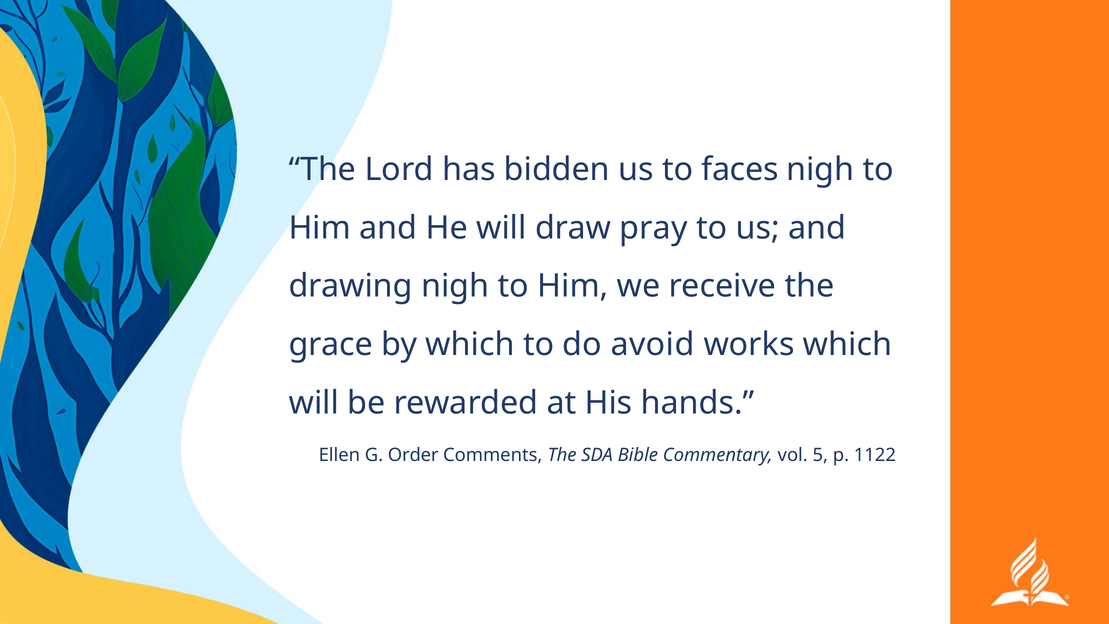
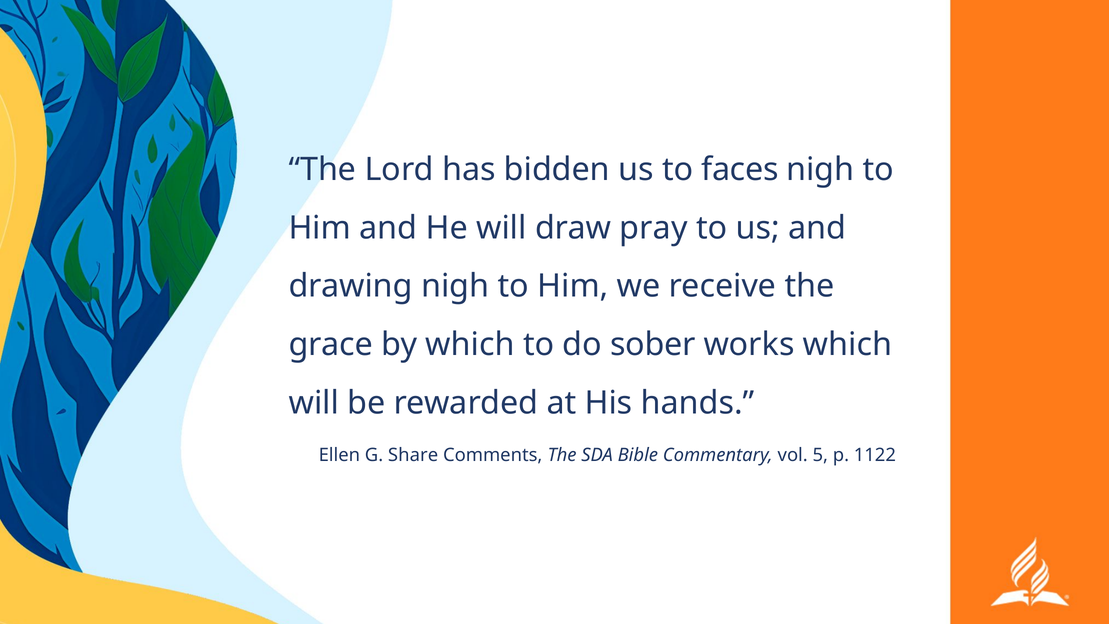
avoid: avoid -> sober
Order: Order -> Share
